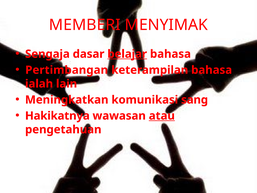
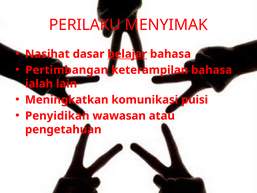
MEMBERI: MEMBERI -> PERILAKU
Sengaja: Sengaja -> Nasihat
sang: sang -> puisi
Hakikatnya: Hakikatnya -> Penyidikan
atau underline: present -> none
